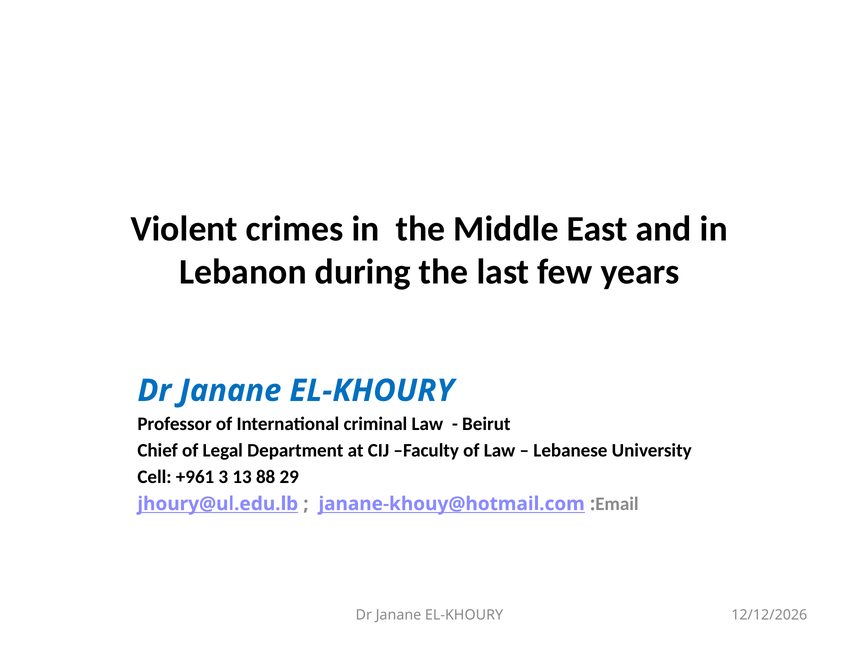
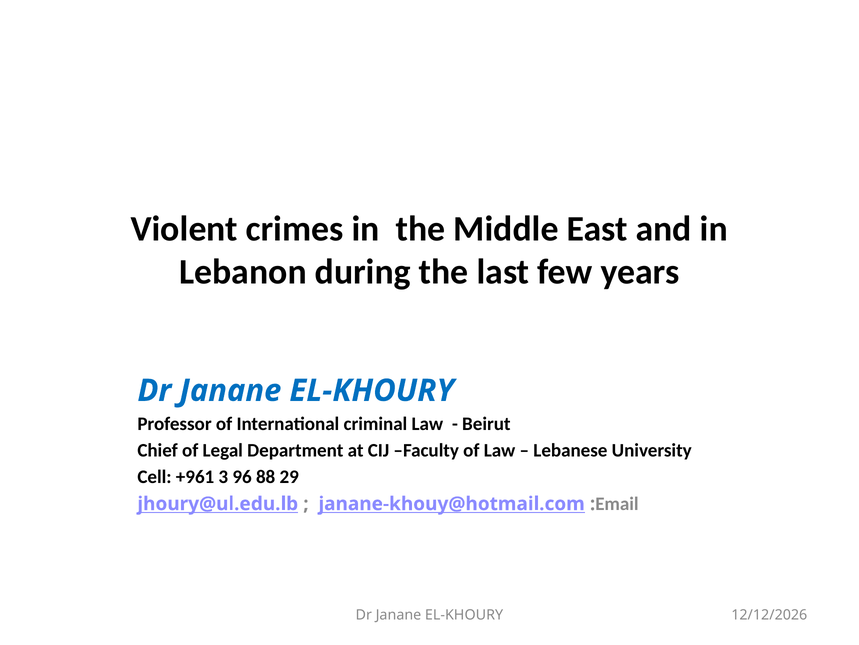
13: 13 -> 96
